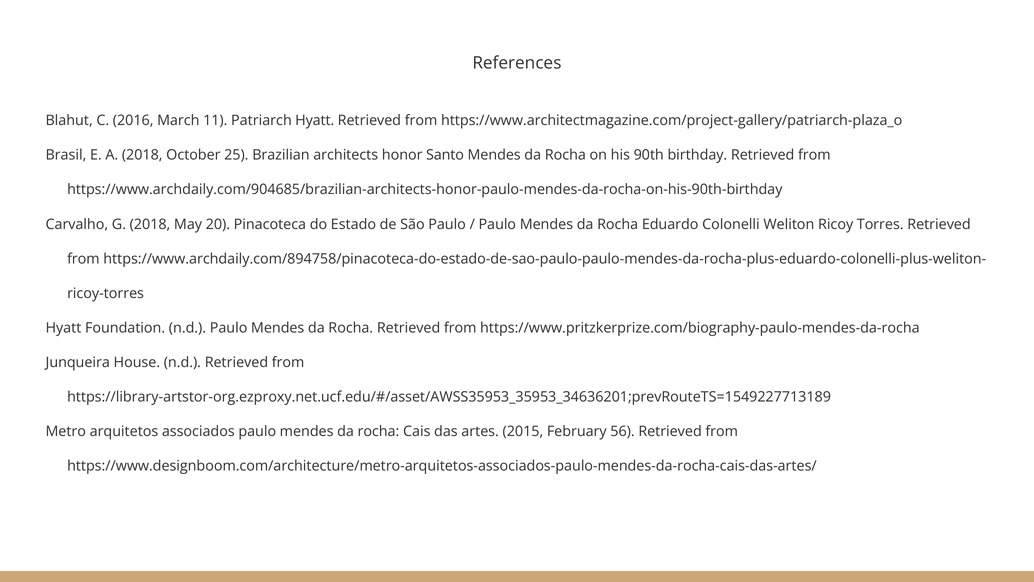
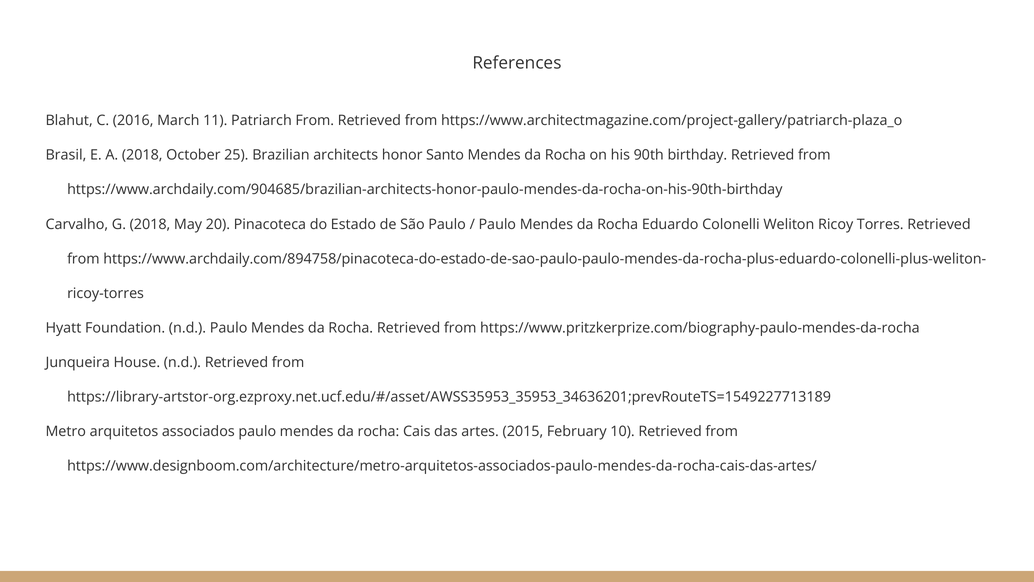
Patriarch Hyatt: Hyatt -> From
56: 56 -> 10
